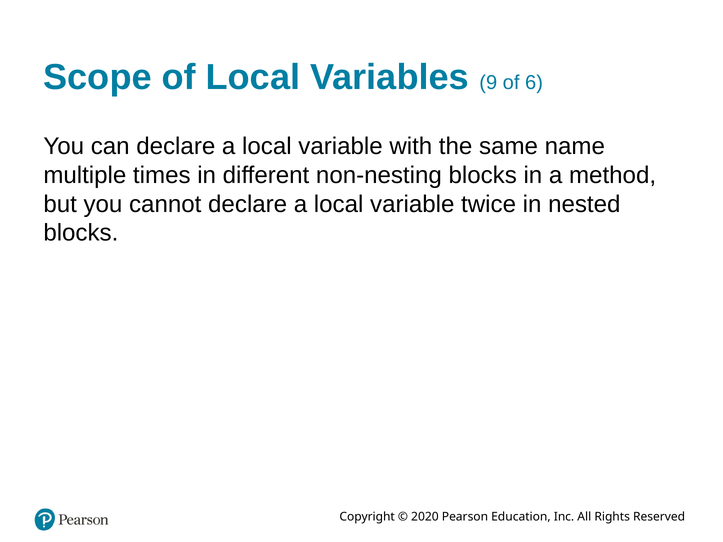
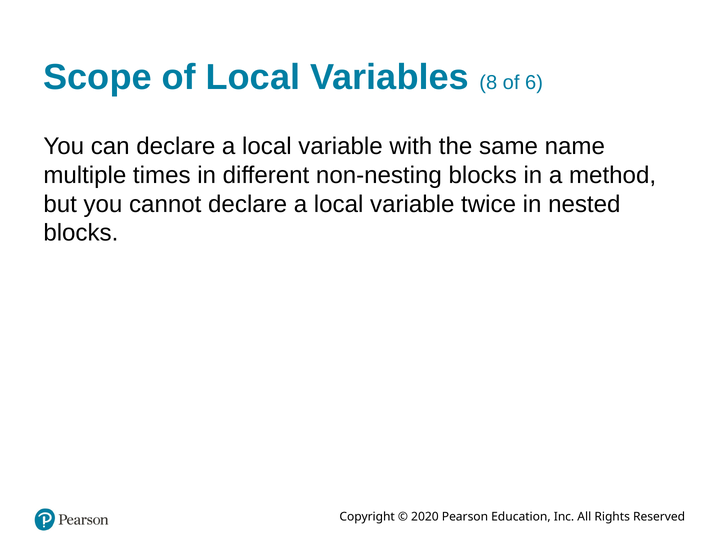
9: 9 -> 8
